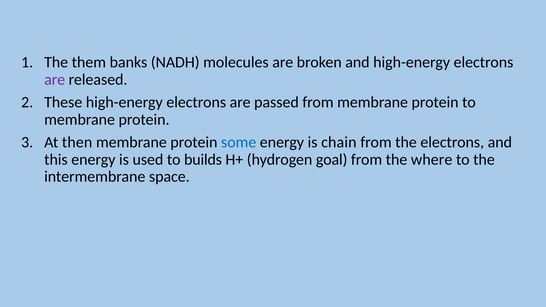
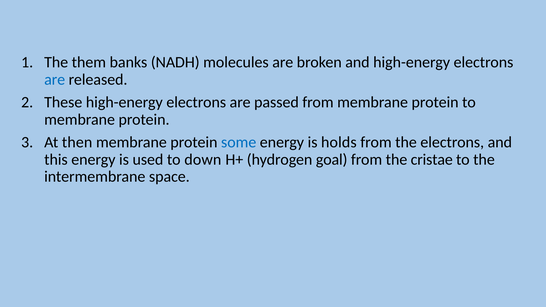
are at (55, 79) colour: purple -> blue
chain: chain -> holds
builds: builds -> down
where: where -> cristae
